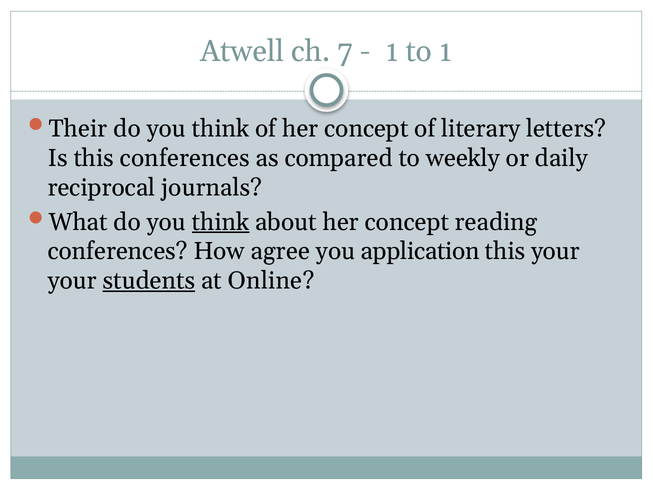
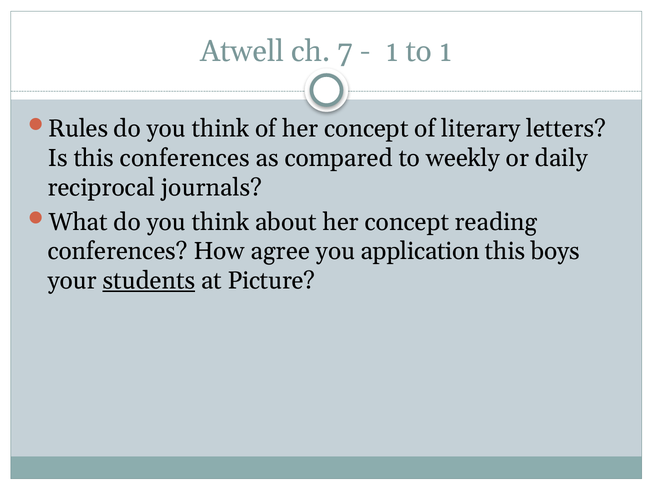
Their: Their -> Rules
think at (221, 222) underline: present -> none
this your: your -> boys
Online: Online -> Picture
